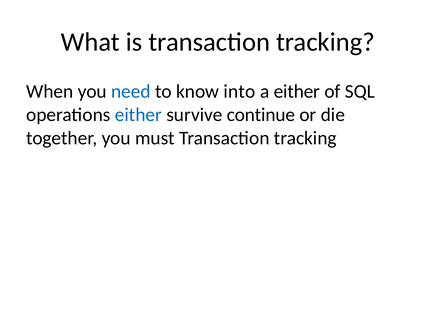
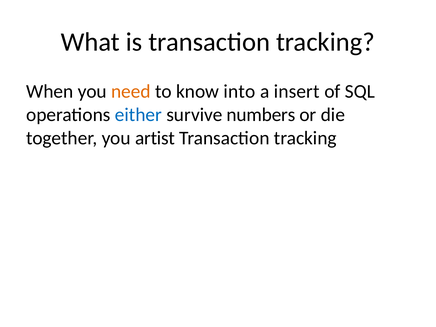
need colour: blue -> orange
a either: either -> insert
continue: continue -> numbers
must: must -> artist
